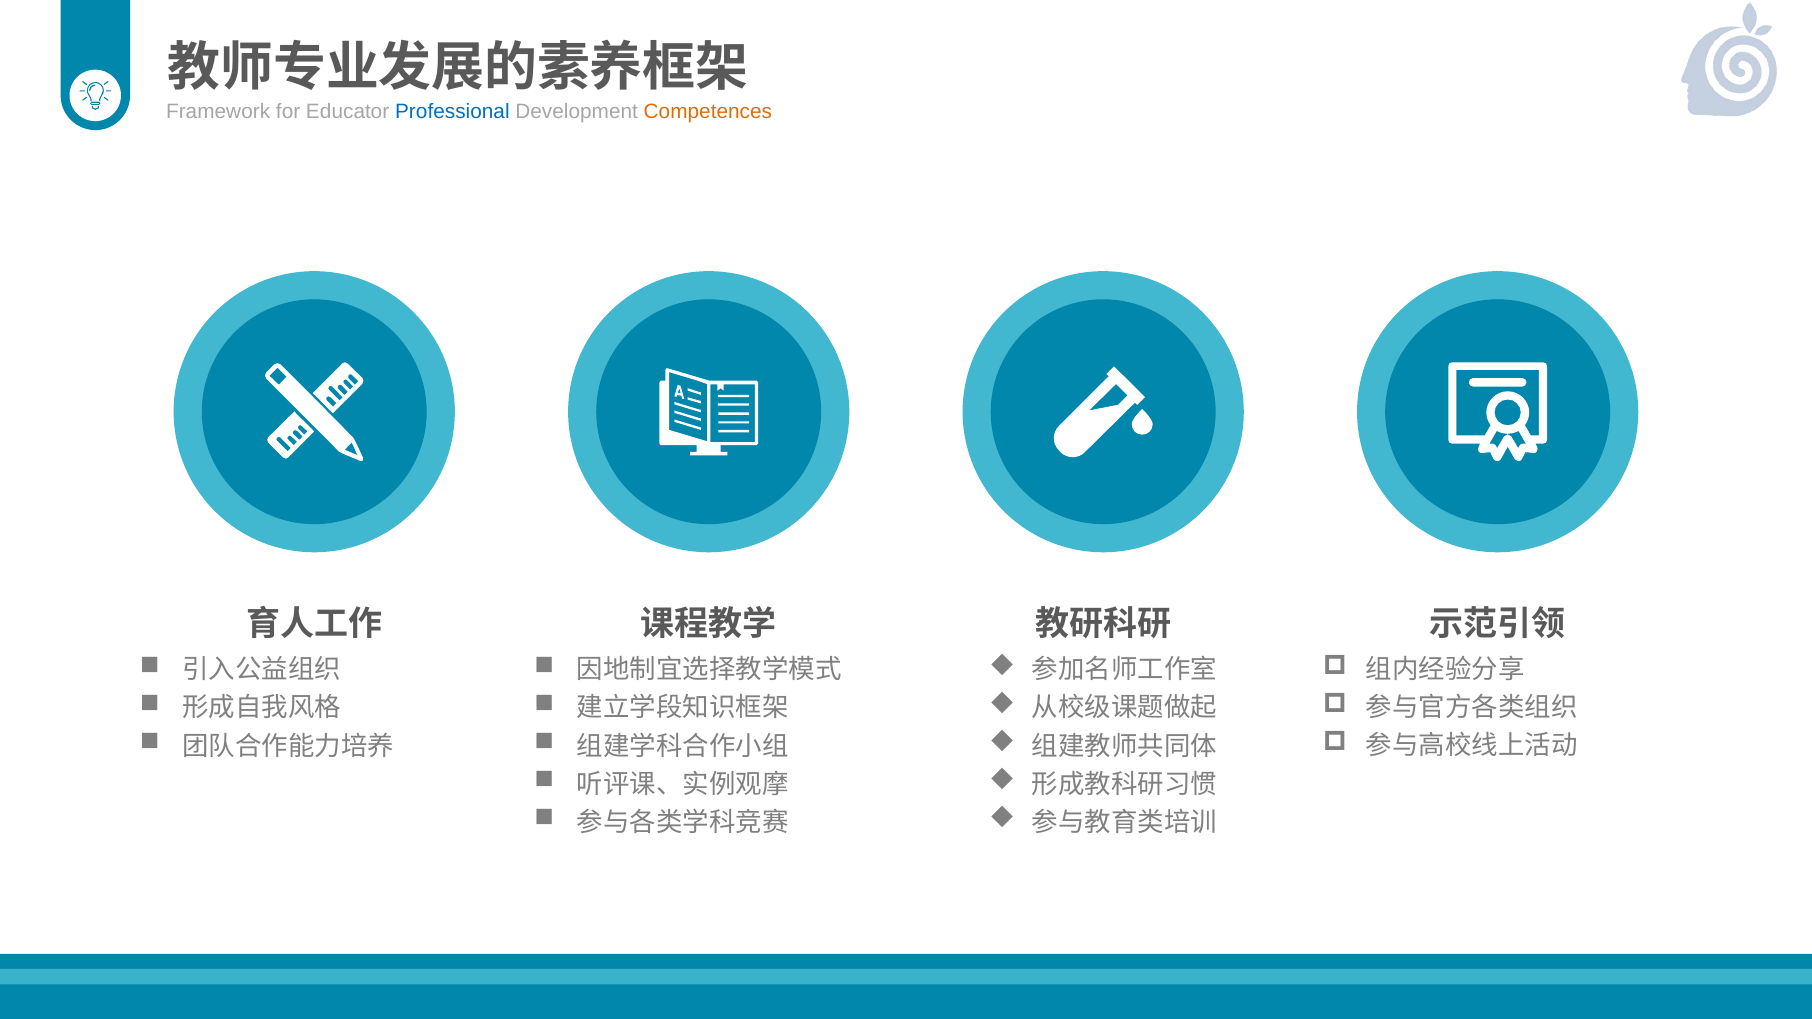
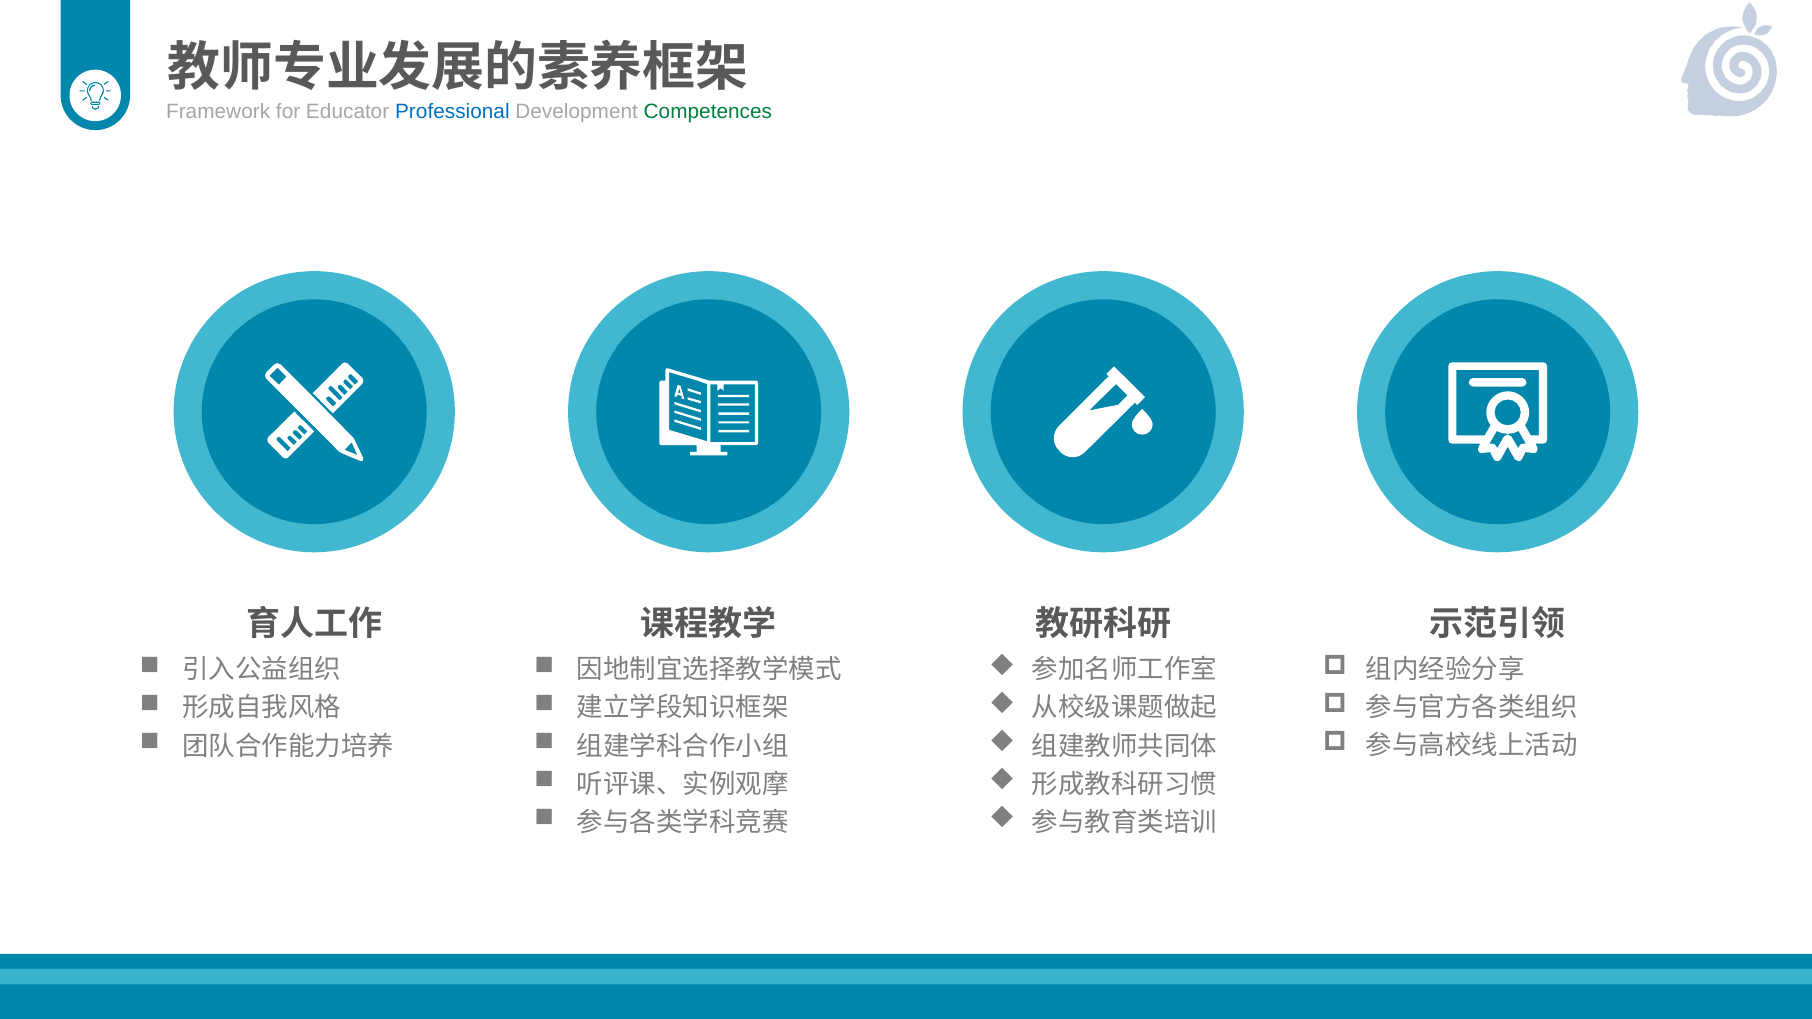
Competences colour: orange -> green
